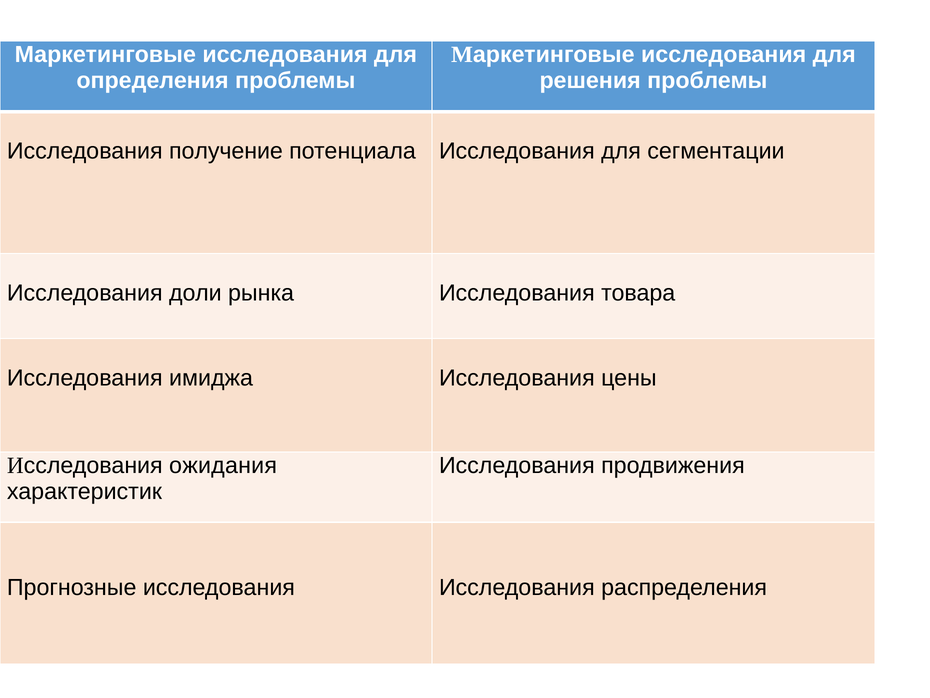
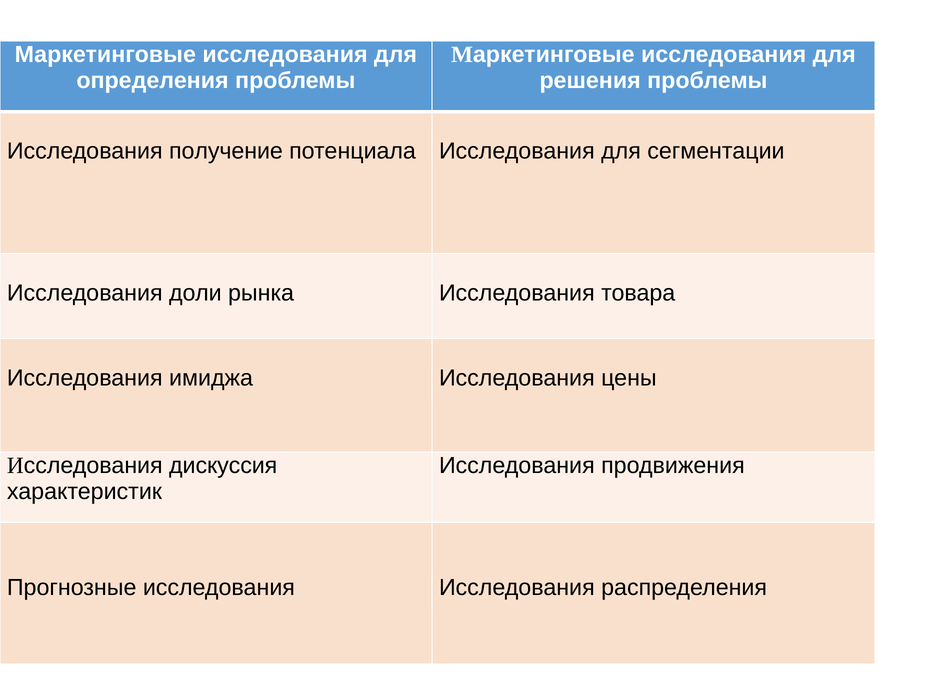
ожидания: ожидания -> дискуссия
